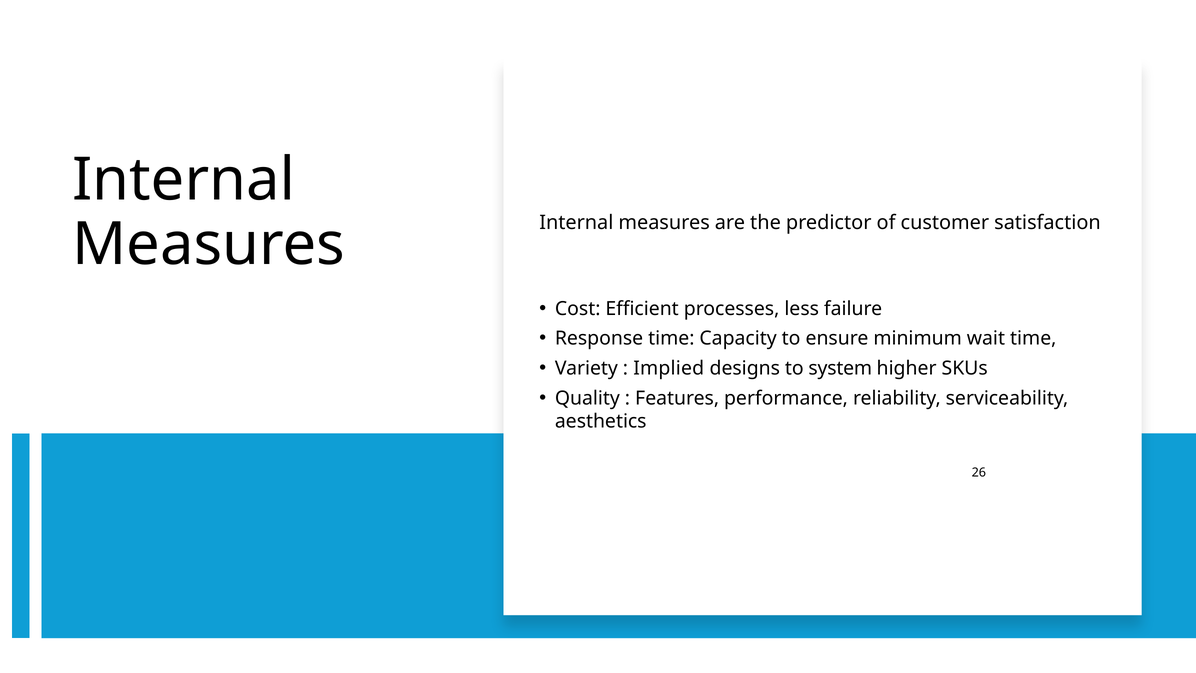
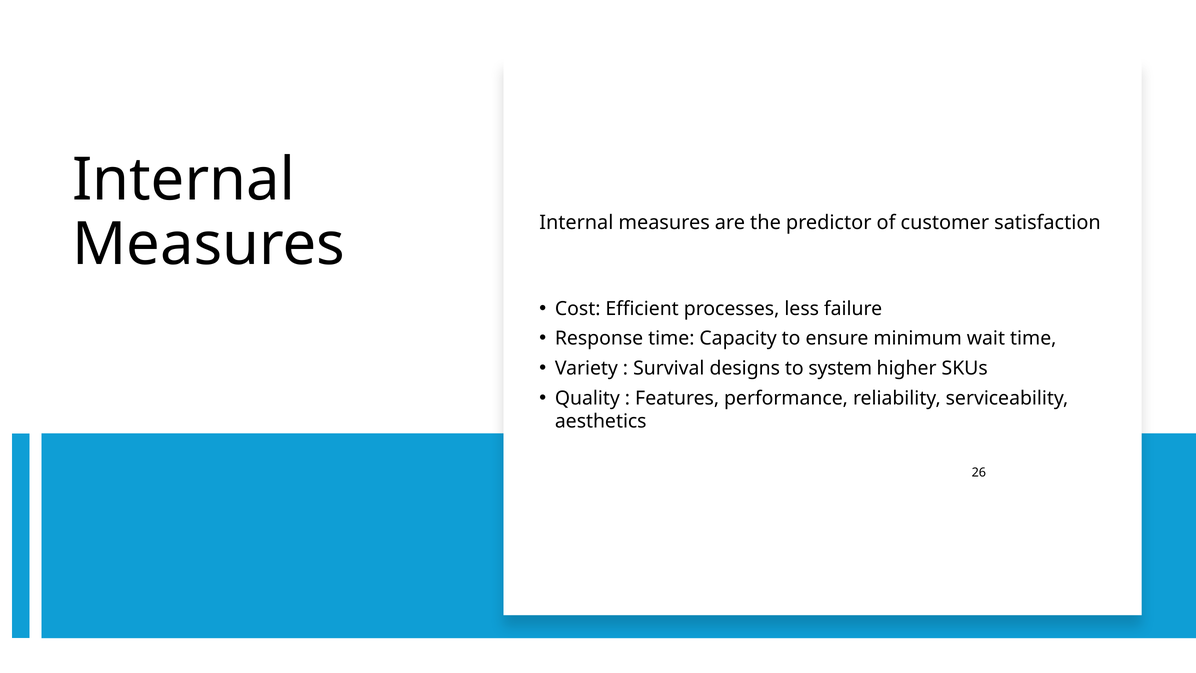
Implied: Implied -> Survival
